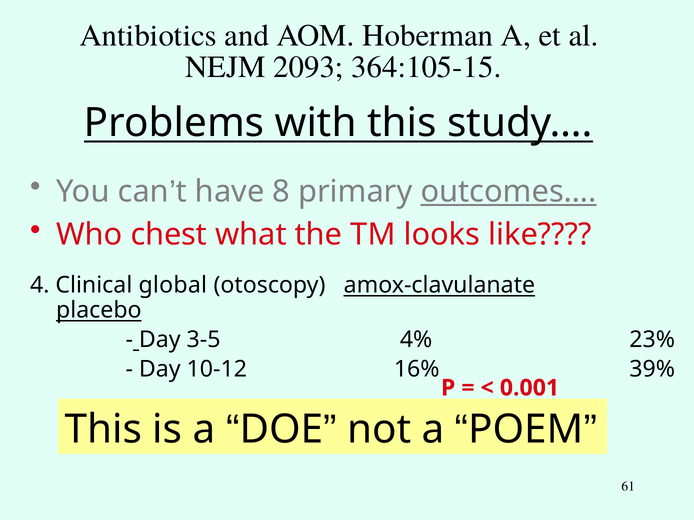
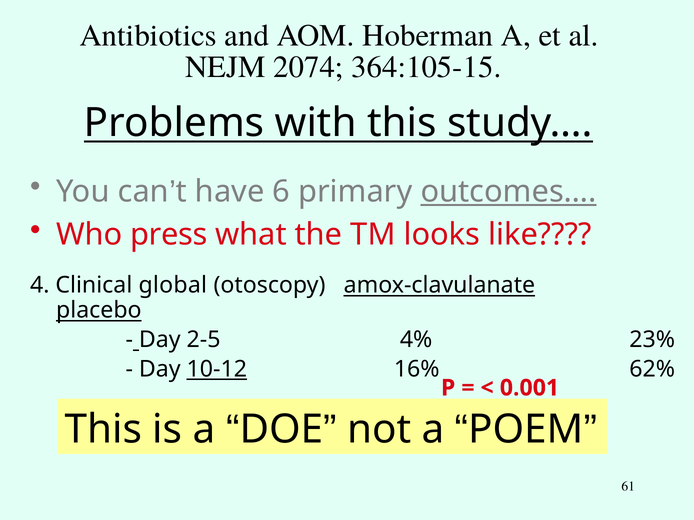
2093: 2093 -> 2074
8: 8 -> 6
chest: chest -> press
3-5: 3-5 -> 2-5
10-12 underline: none -> present
39%: 39% -> 62%
